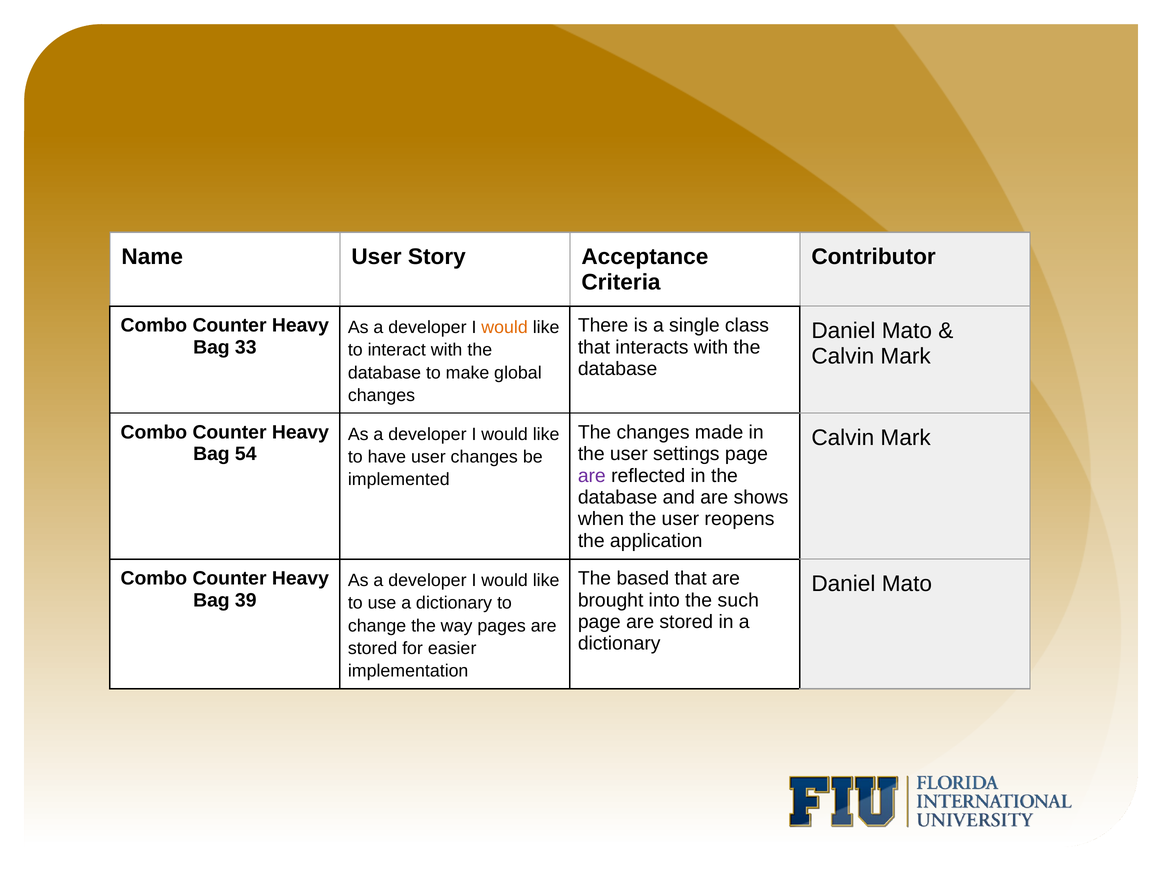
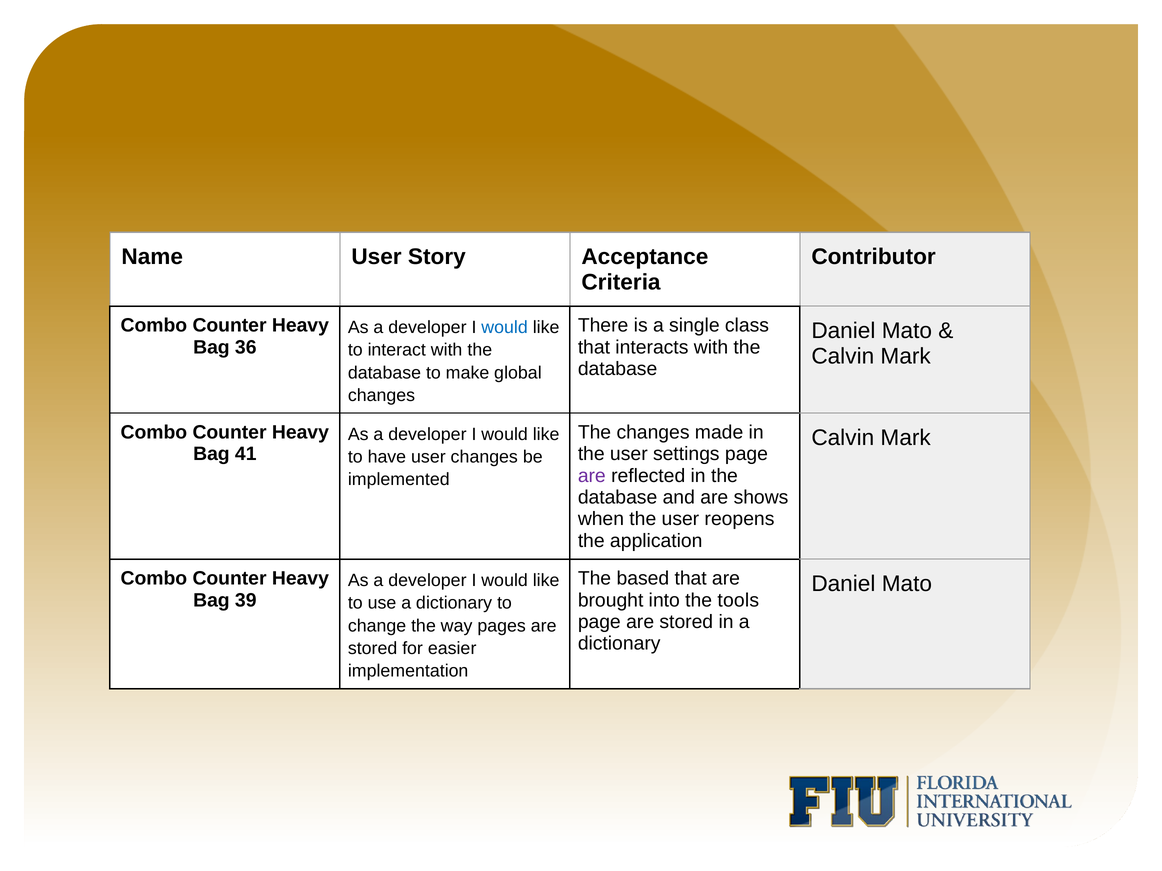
would at (505, 328) colour: orange -> blue
33: 33 -> 36
54: 54 -> 41
such: such -> tools
